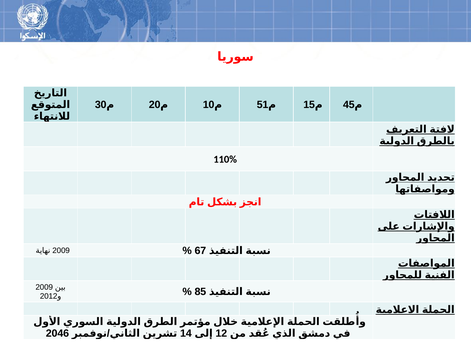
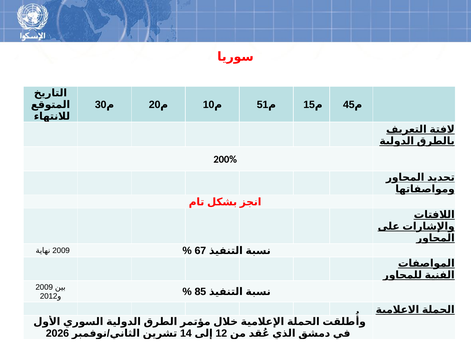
110%: 110% -> 200%
2046: 2046 -> 2026
